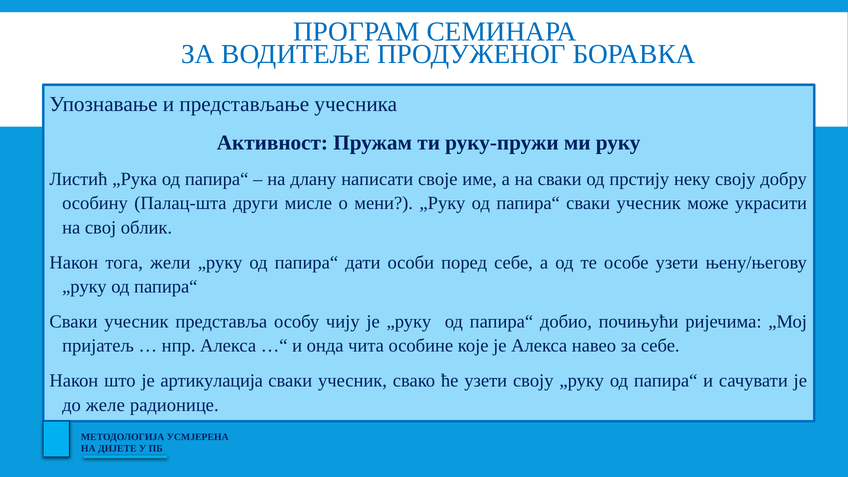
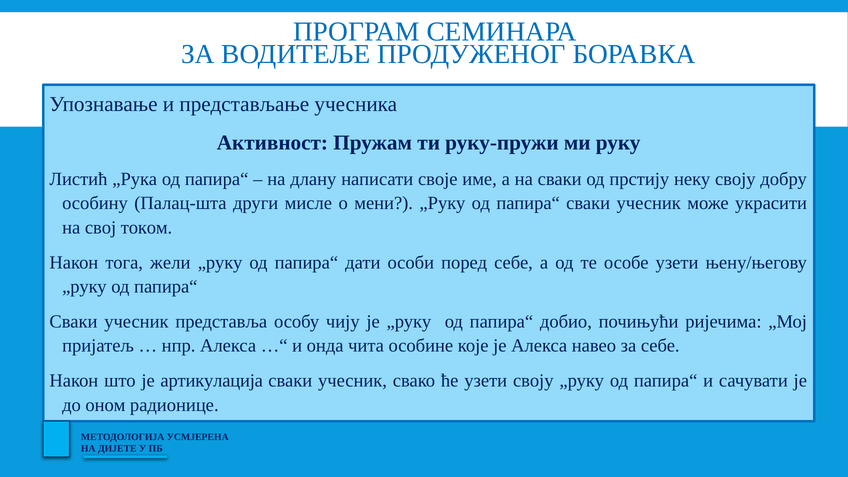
облик: облик -> током
желе: желе -> оном
